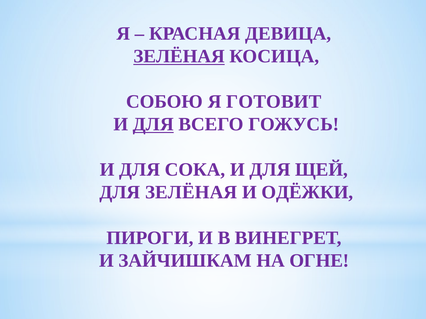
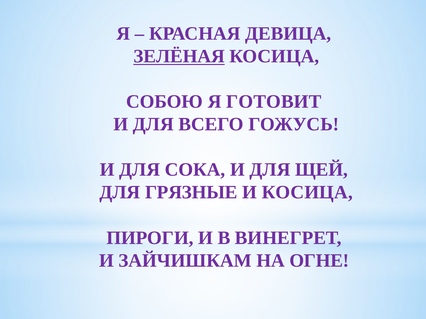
ДЛЯ at (153, 125) underline: present -> none
ДЛЯ ЗЕЛЁНАЯ: ЗЕЛЁНАЯ -> ГРЯЗНЫЕ
И ОДЁЖКИ: ОДЁЖКИ -> КОСИЦА
